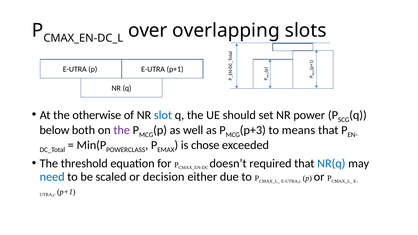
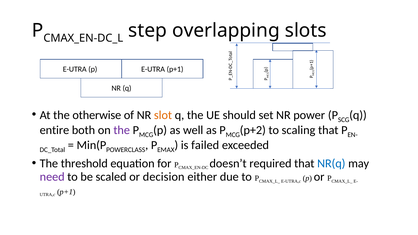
over: over -> step
slot colour: blue -> orange
below: below -> entire
p+3: p+3 -> p+2
means: means -> scaling
chose: chose -> failed
need colour: blue -> purple
